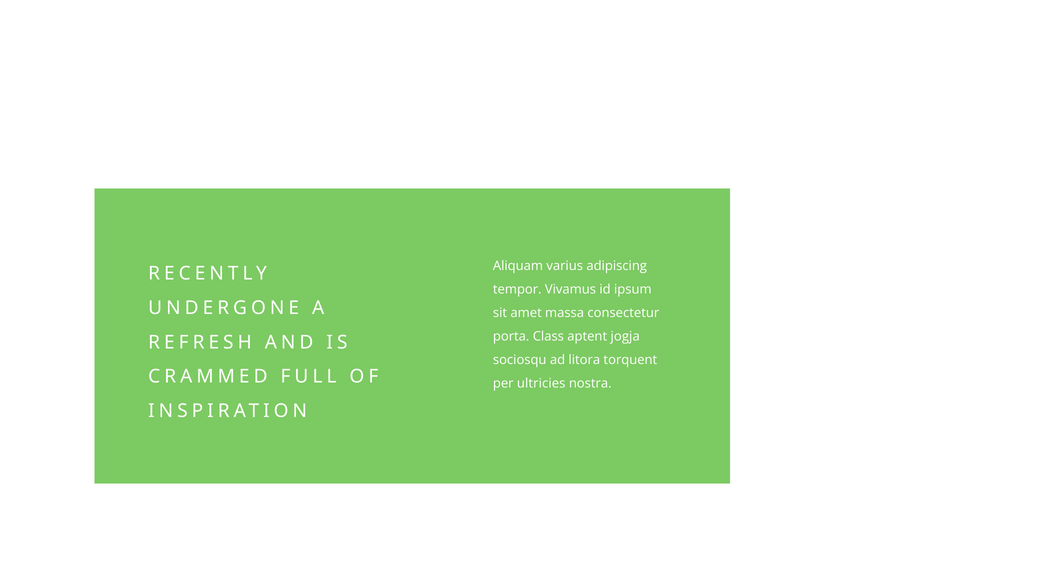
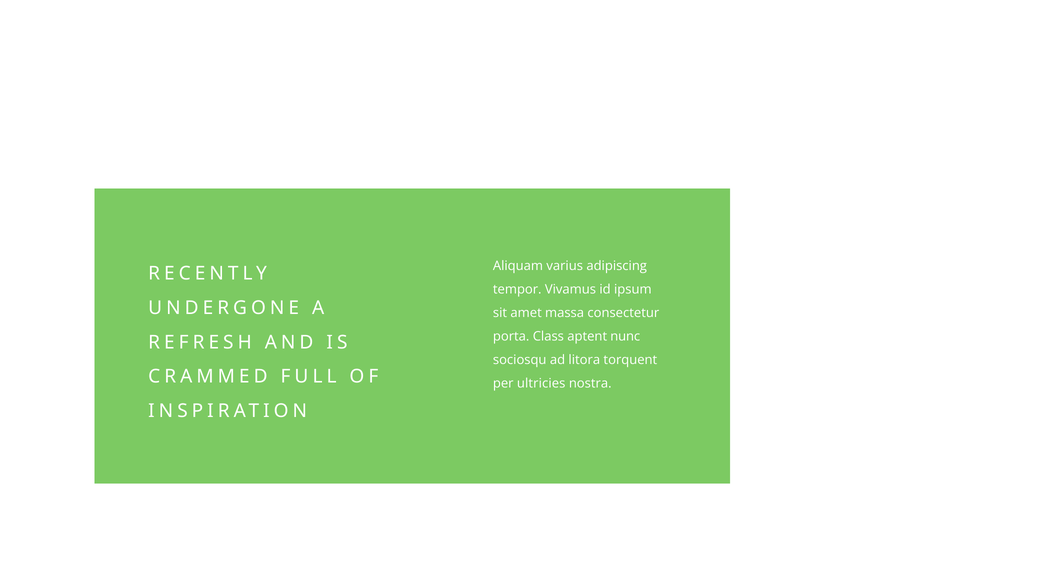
jogja: jogja -> nunc
